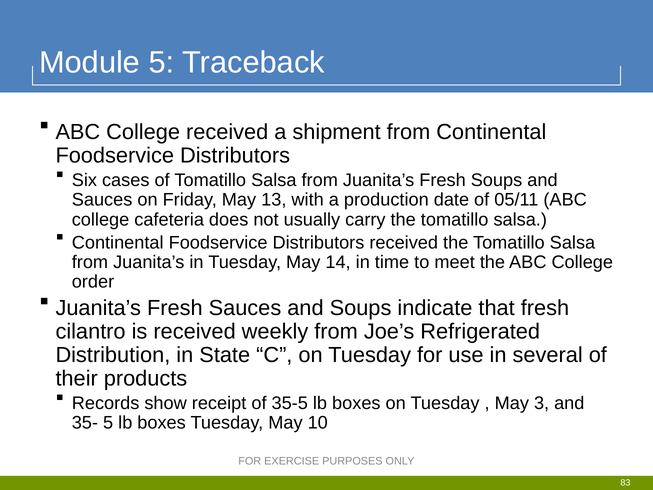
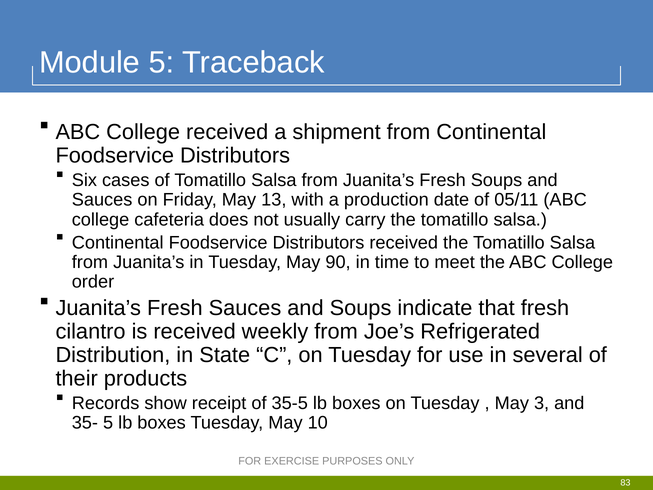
14: 14 -> 90
